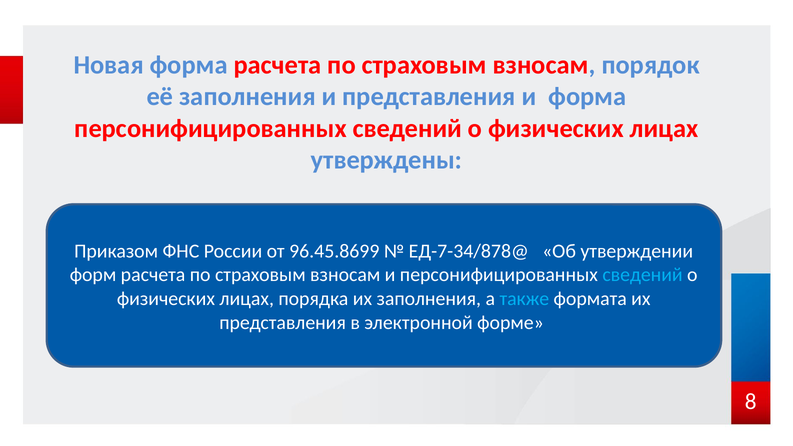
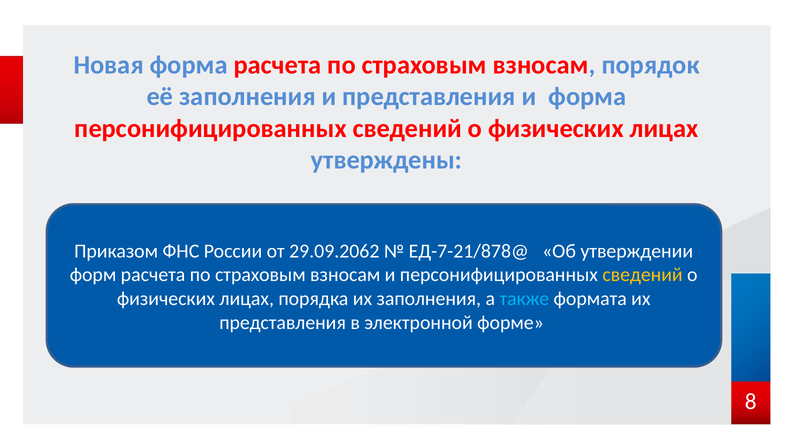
96.45.8699: 96.45.8699 -> 29.09.2062
ЕД-7-34/878@: ЕД-7-34/878@ -> ЕД-7-21/878@
сведений at (643, 275) colour: light blue -> yellow
